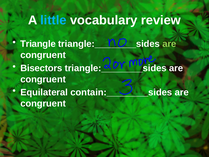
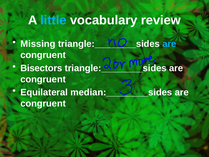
Triangle: Triangle -> Missing
are at (169, 44) colour: light green -> light blue
contain:________sides: contain:________sides -> median:________sides
